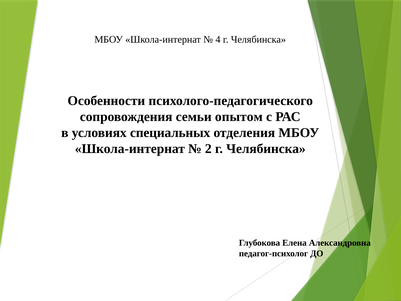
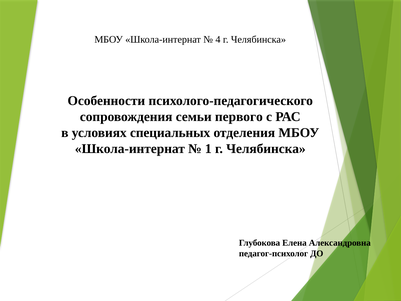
опытом: опытом -> первого
2: 2 -> 1
